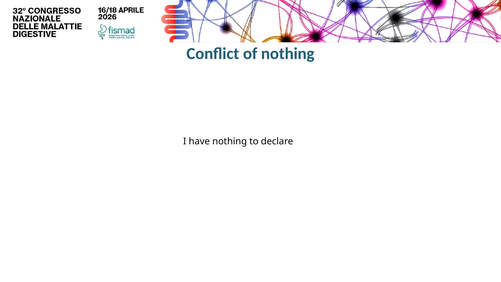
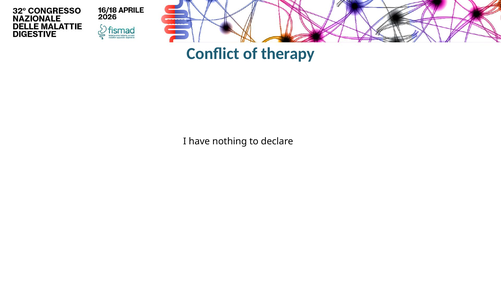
of nothing: nothing -> therapy
